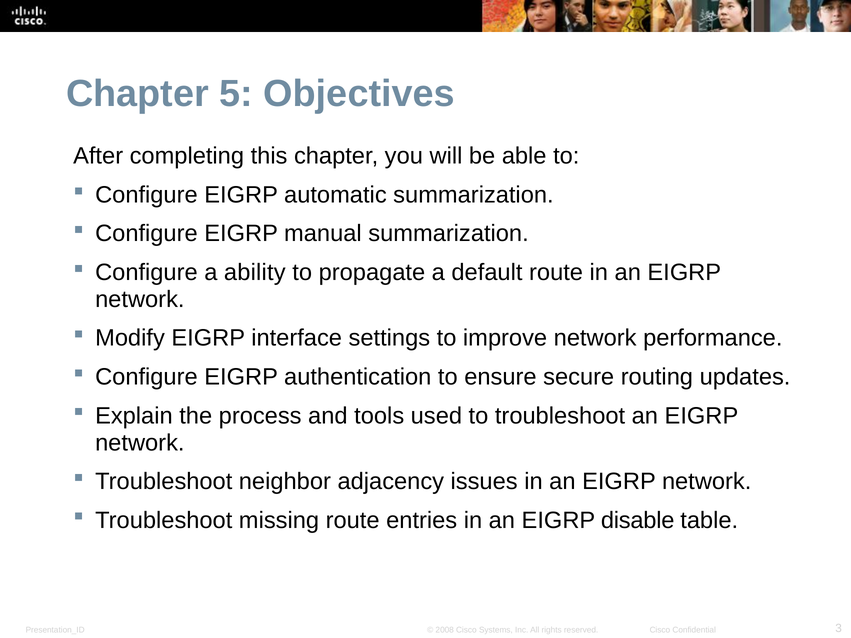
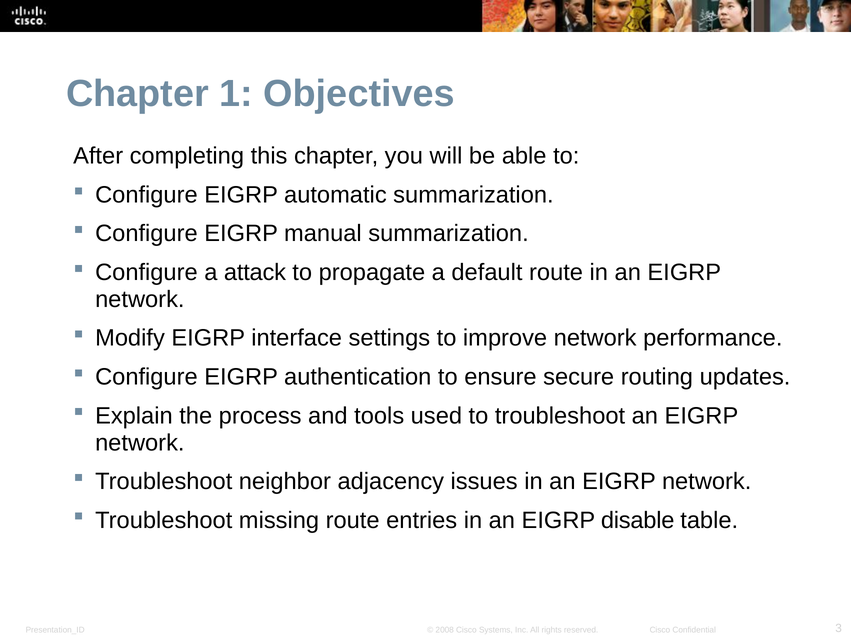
5: 5 -> 1
ability: ability -> attack
